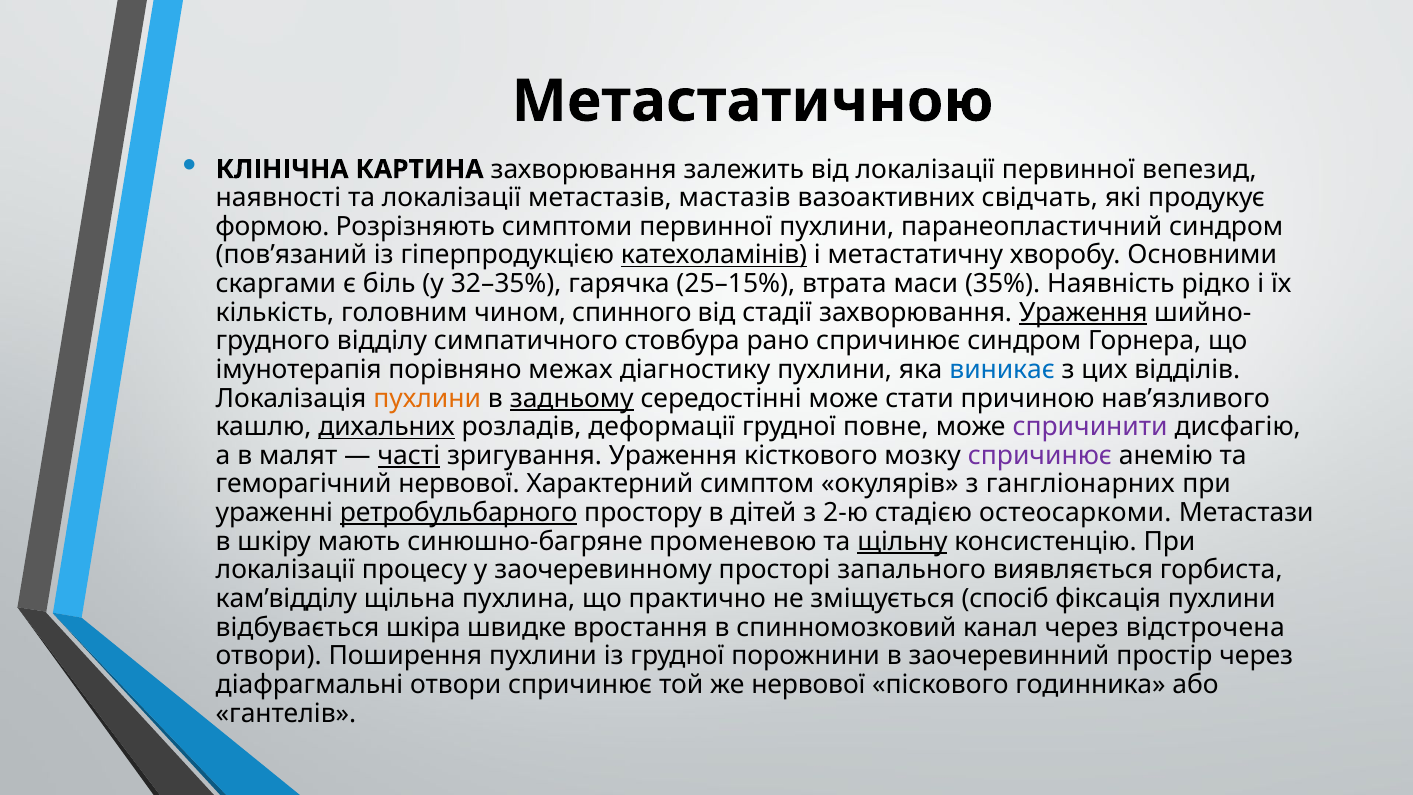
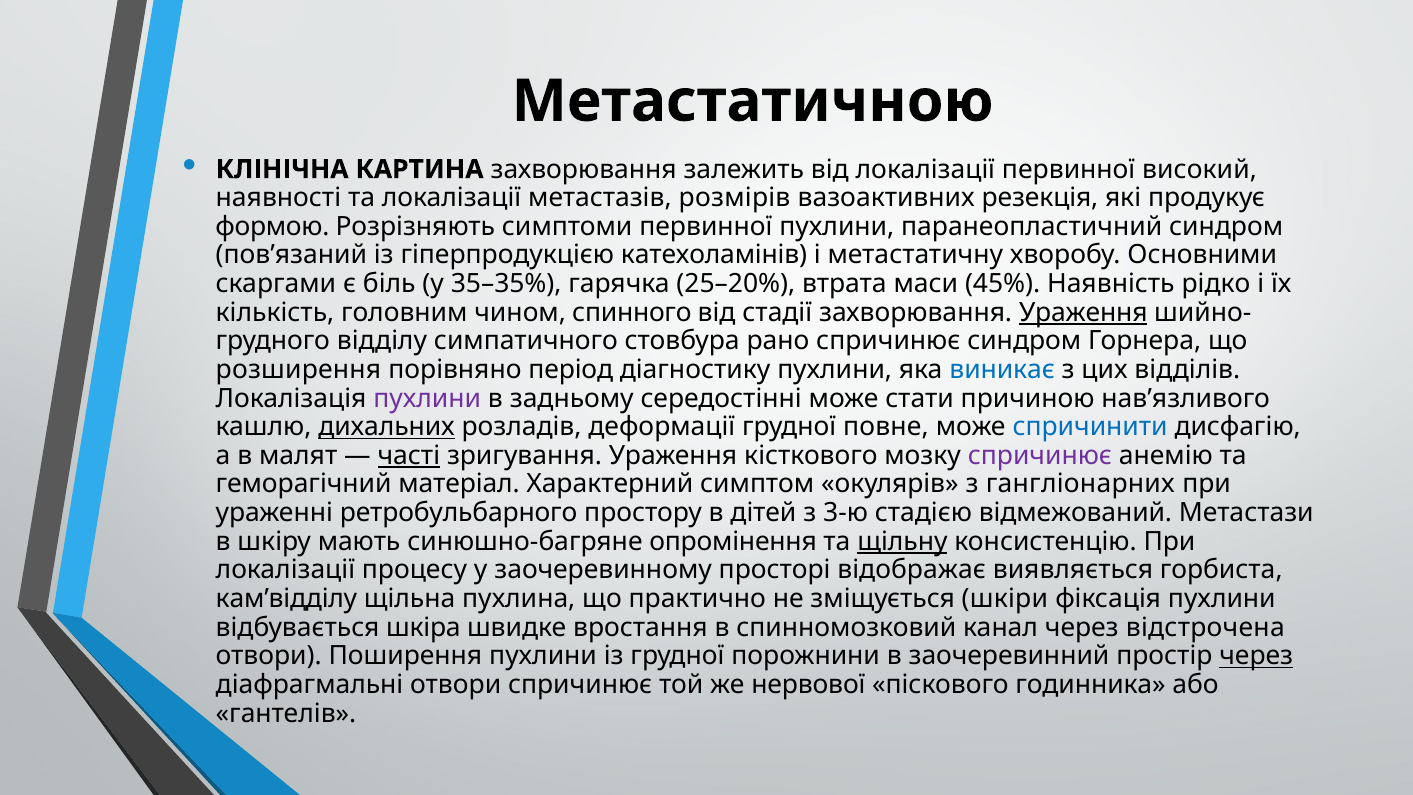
вепезид: вепезид -> високий
мастазів: мастазів -> розмірів
свідчать: свідчать -> резекція
катехоламінів underline: present -> none
32–35%: 32–35% -> 35–35%
25–15%: 25–15% -> 25–20%
35%: 35% -> 45%
імунотерапія: імунотерапія -> розширення
межах: межах -> період
пухлини at (427, 398) colour: orange -> purple
задньому underline: present -> none
спричинити colour: purple -> blue
геморагічний нервової: нервової -> матеріал
ретробульбарного underline: present -> none
2-ю: 2-ю -> 3-ю
остеосаркоми: остеосаркоми -> відмежований
променевою: променевою -> опромінення
запального: запального -> відображає
спосіб: спосіб -> шкіри
через at (1256, 656) underline: none -> present
